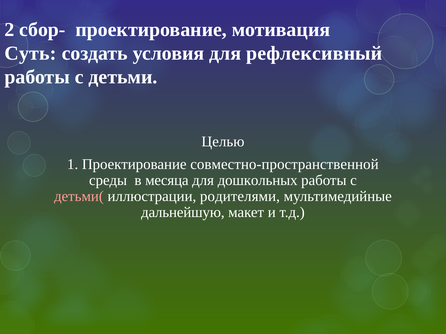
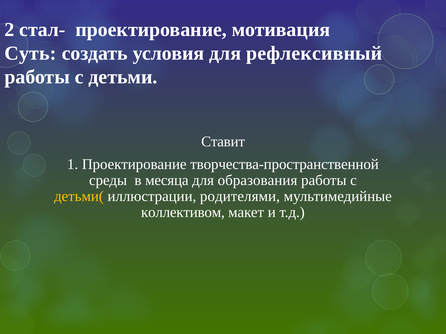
сбор-: сбор- -> стал-
Целью: Целью -> Ставит
совместно-пространственной: совместно-пространственной -> творчества-пространственной
дошкольных: дошкольных -> образования
детьми( colour: pink -> yellow
дальнейшую: дальнейшую -> коллективом
